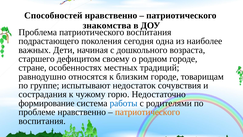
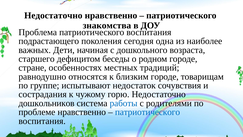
Способностей at (53, 15): Способностей -> Недостаточно
своему: своему -> беседы
формирование: формирование -> дошкольников
патриотического at (148, 112) colour: orange -> blue
